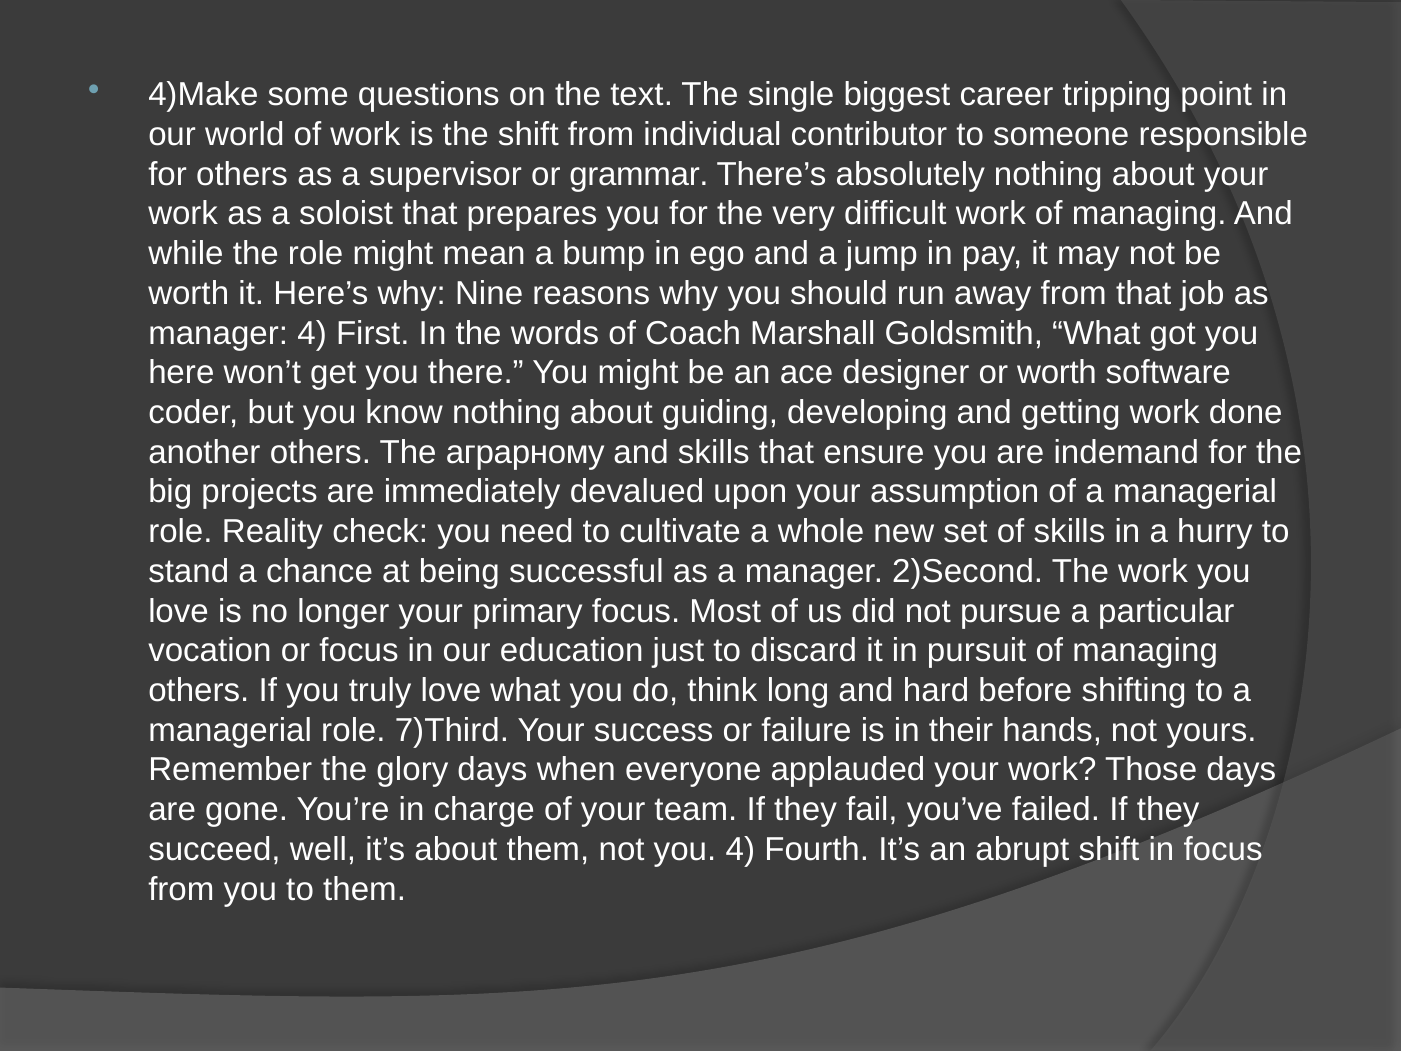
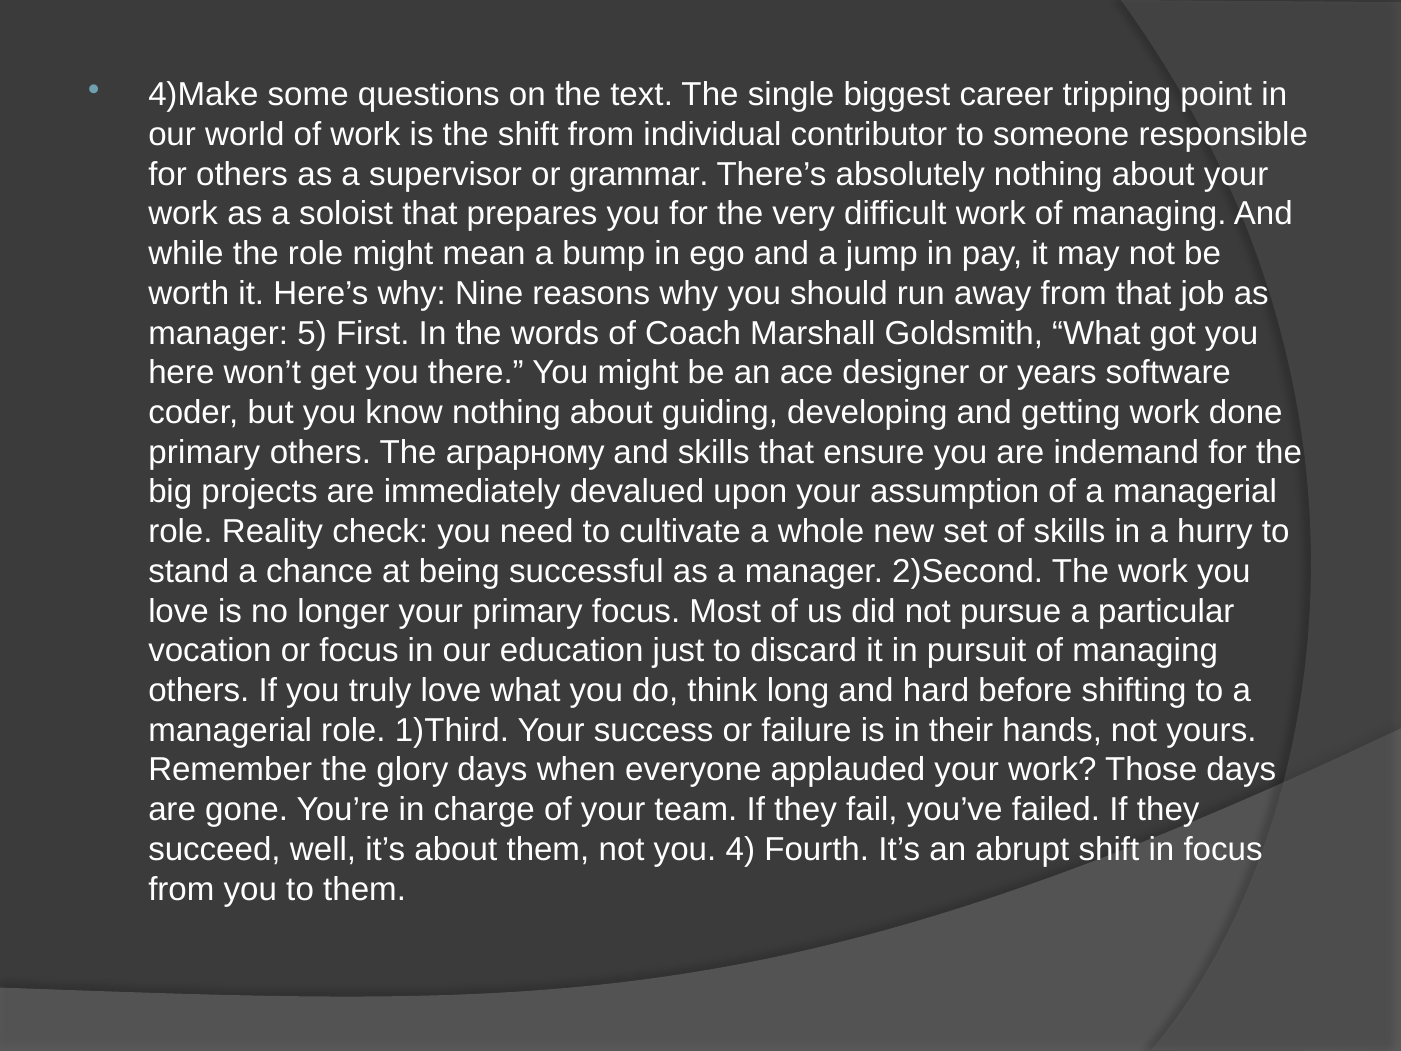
manager 4: 4 -> 5
or worth: worth -> years
another at (204, 452): another -> primary
7)Third: 7)Third -> 1)Third
